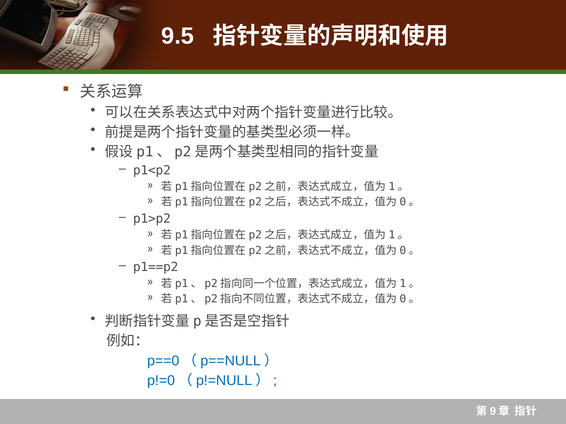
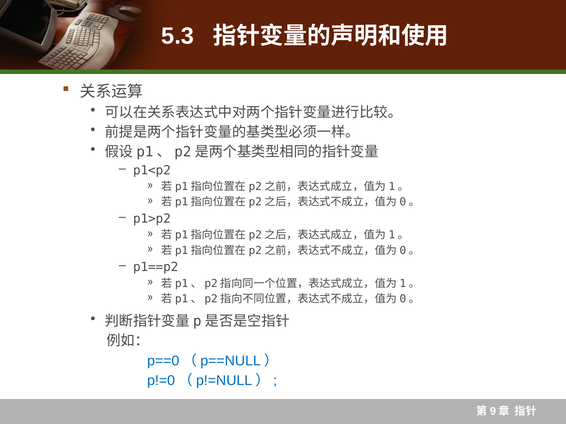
9.5: 9.5 -> 5.3
